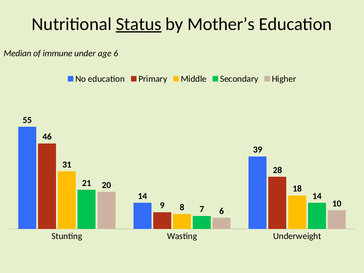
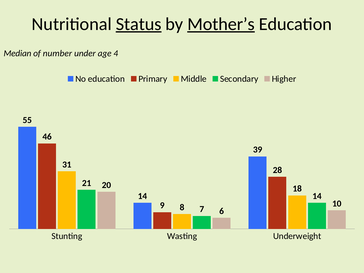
Mother’s underline: none -> present
immune: immune -> number
age 6: 6 -> 4
